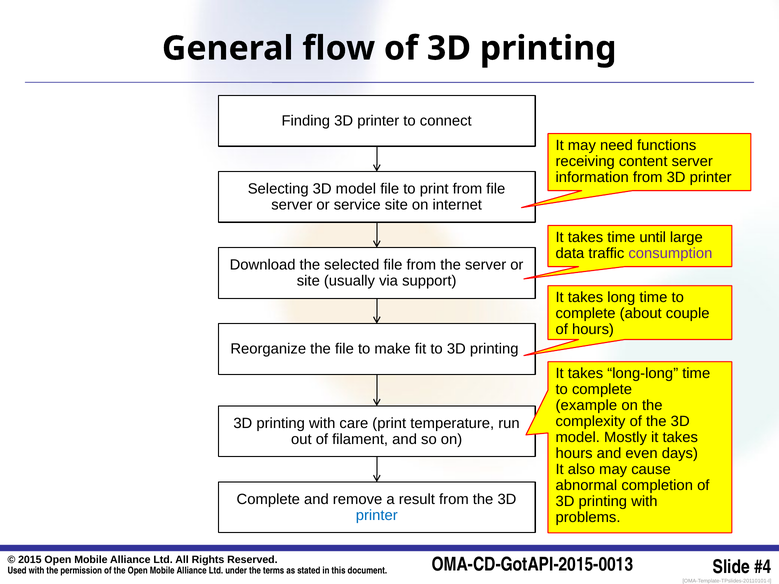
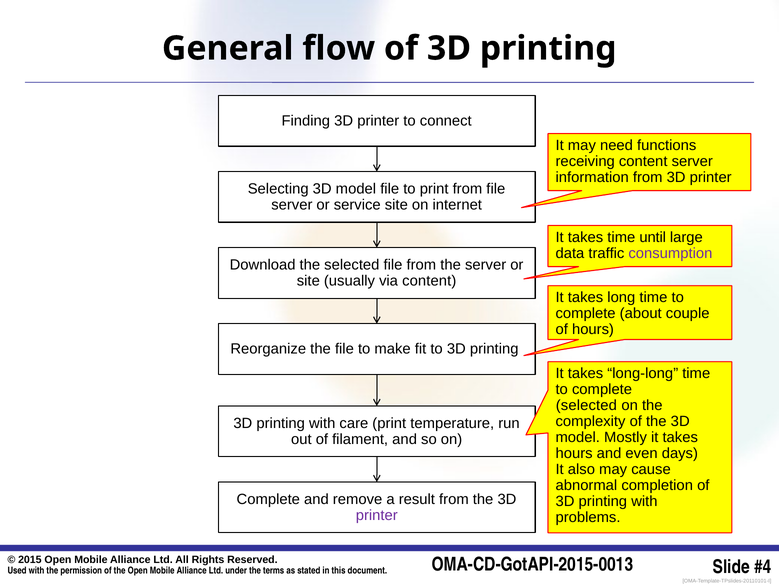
via support: support -> content
example at (586, 406): example -> selected
printer at (377, 516) colour: blue -> purple
